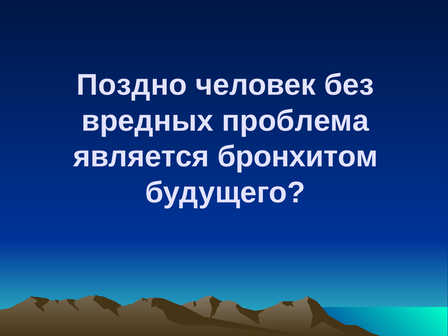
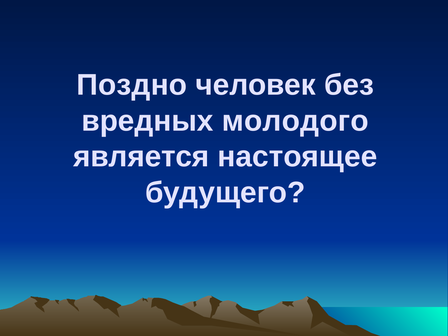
проблема: проблема -> молодого
бронхитом: бронхитом -> настоящее
